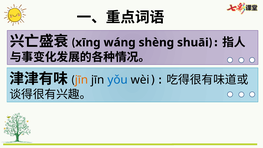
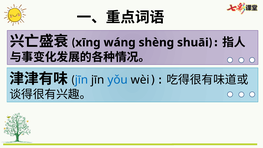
jīn at (81, 80) colour: orange -> blue
